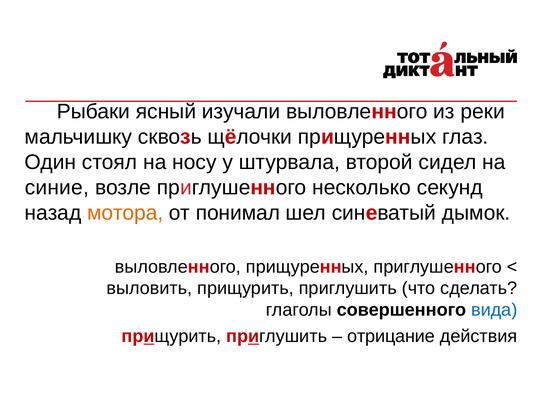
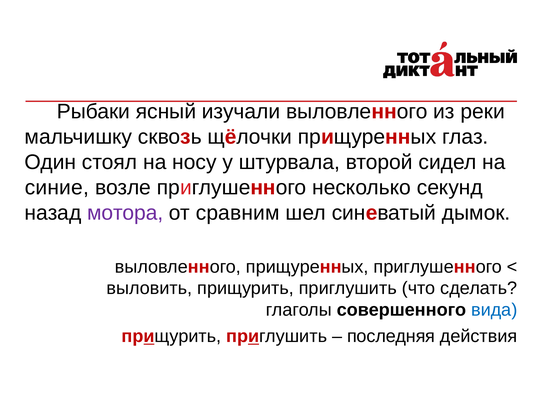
мотора colour: orange -> purple
понимал: понимал -> сравним
отрицание: отрицание -> последняя
